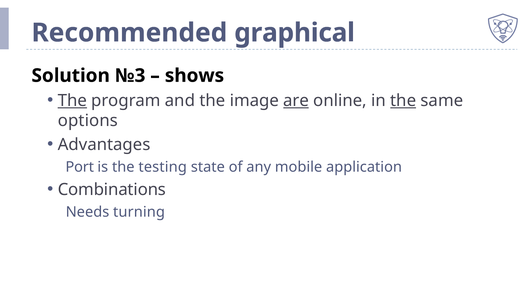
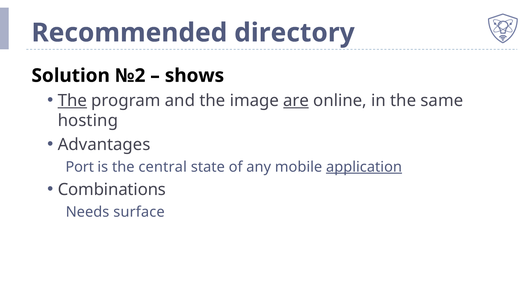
graphical: graphical -> directory
№3: №3 -> №2
the at (403, 101) underline: present -> none
options: options -> hosting
testing: testing -> central
application underline: none -> present
turning: turning -> surface
